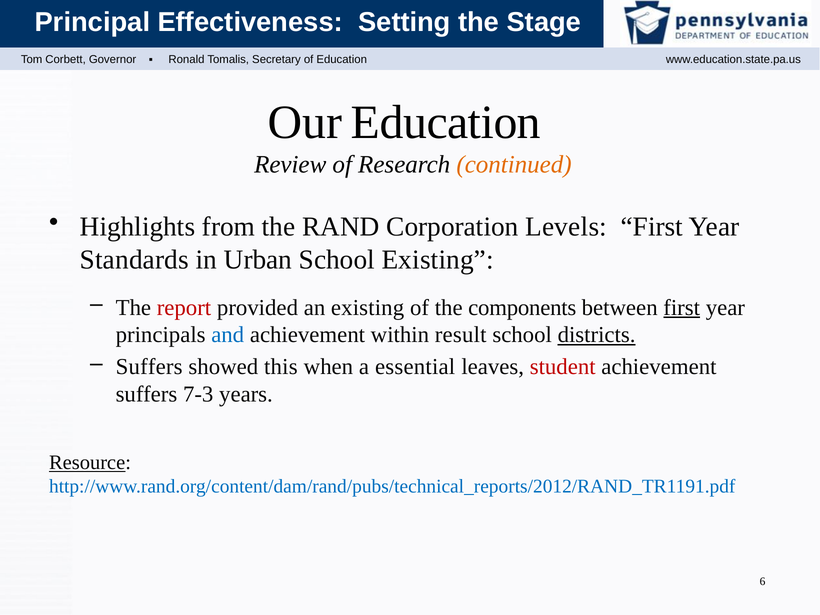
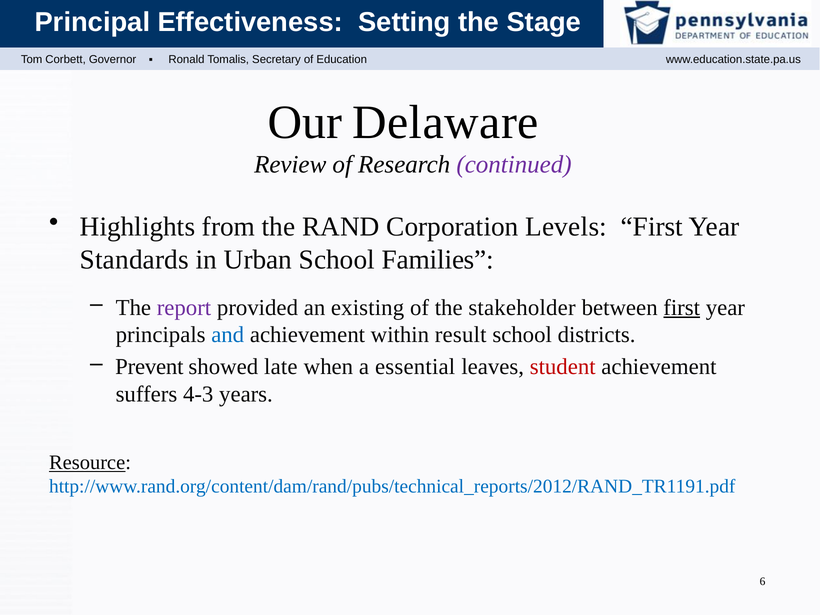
Our Education: Education -> Delaware
continued colour: orange -> purple
School Existing: Existing -> Families
report colour: red -> purple
components: components -> stakeholder
districts underline: present -> none
Suffers at (149, 367): Suffers -> Prevent
this: this -> late
7-3: 7-3 -> 4-3
